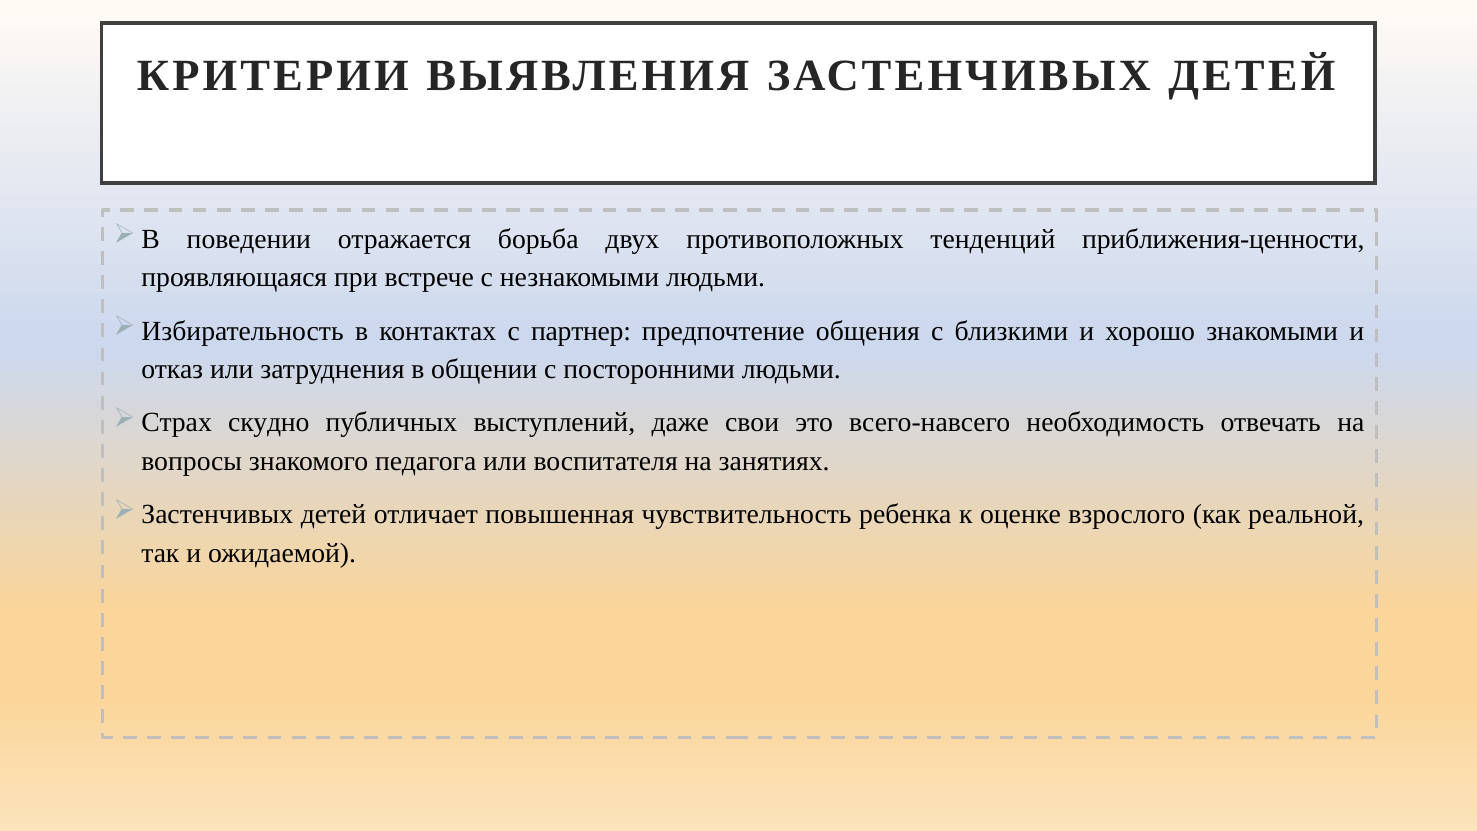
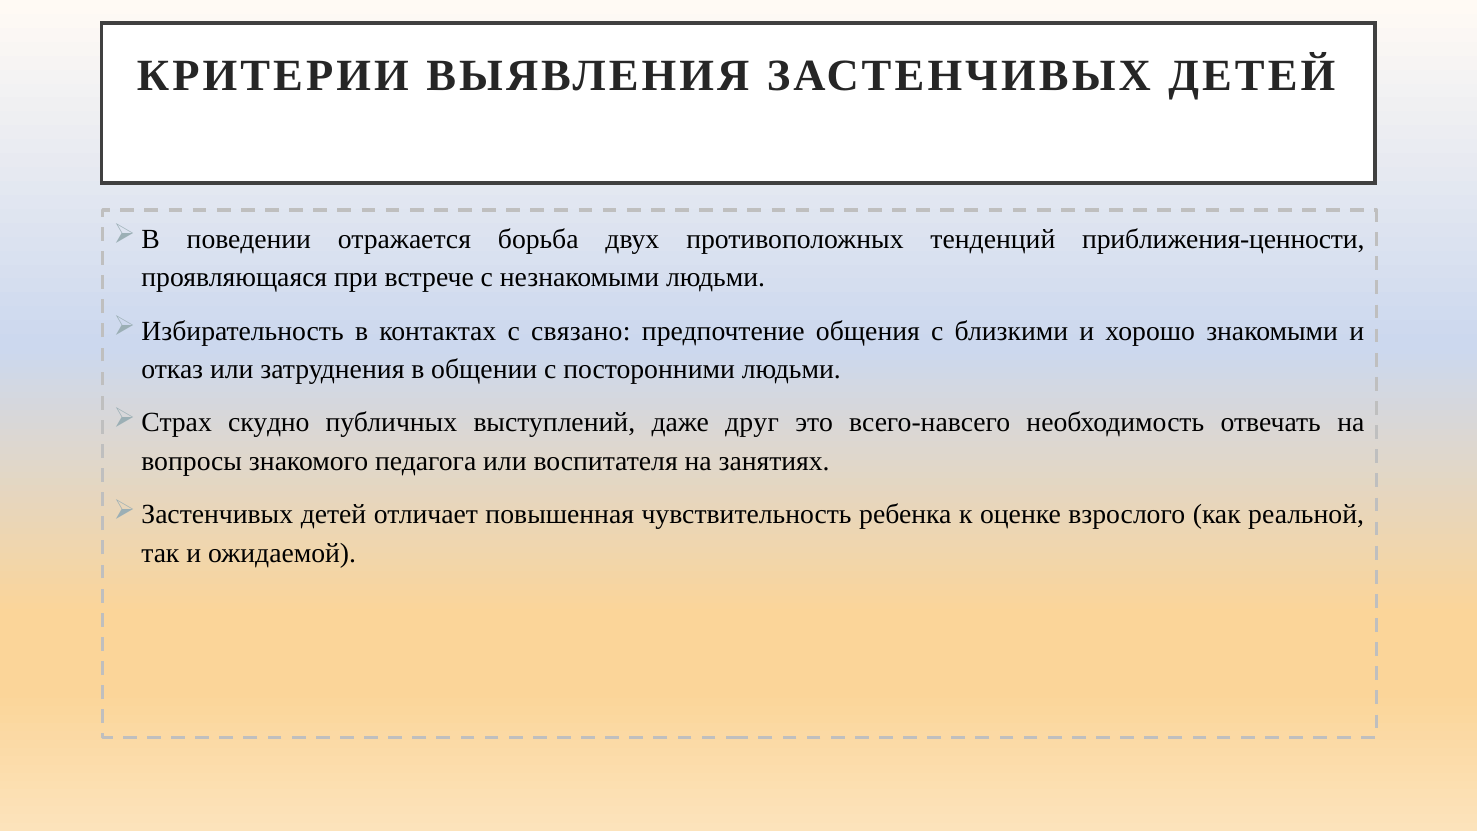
партнер: партнер -> связано
свои: свои -> друг
